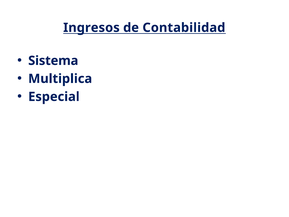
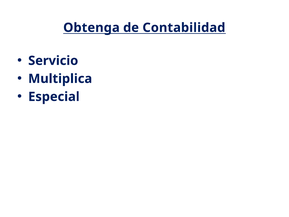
Ingresos: Ingresos -> Obtenga
Sistema: Sistema -> Servicio
